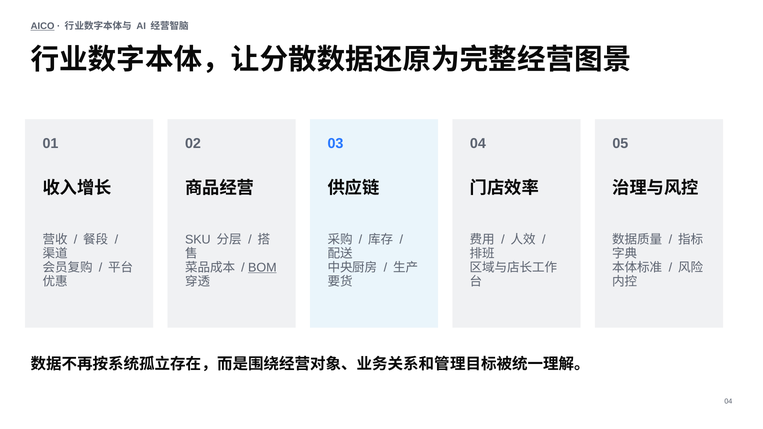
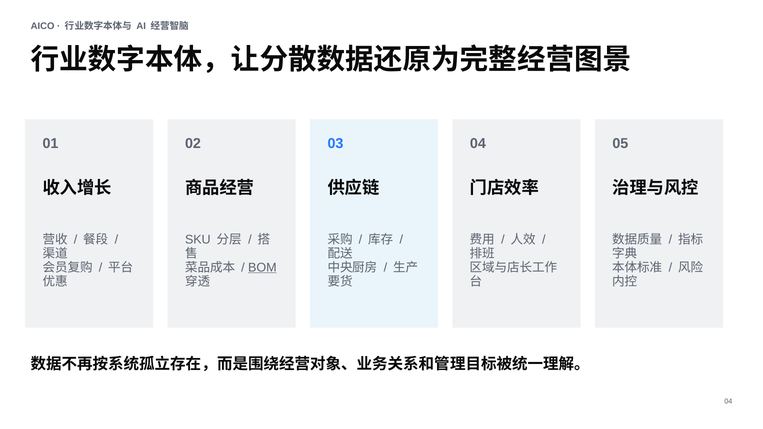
AICO underline: present -> none
